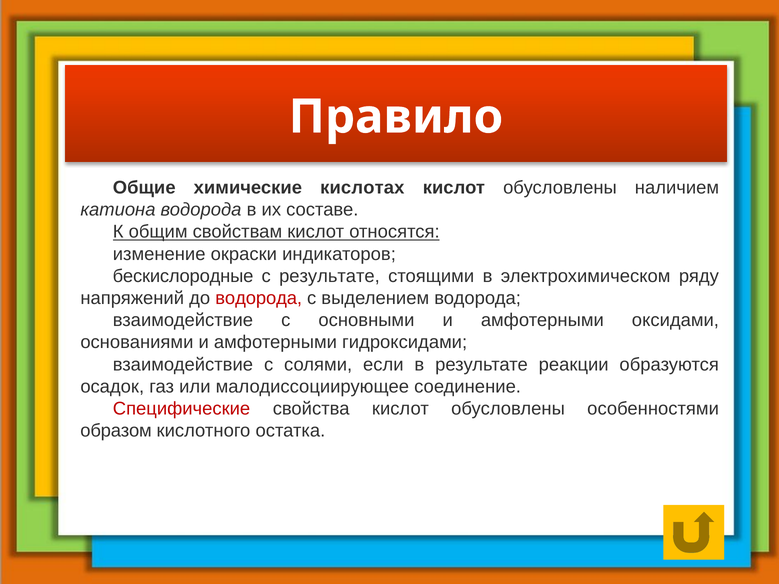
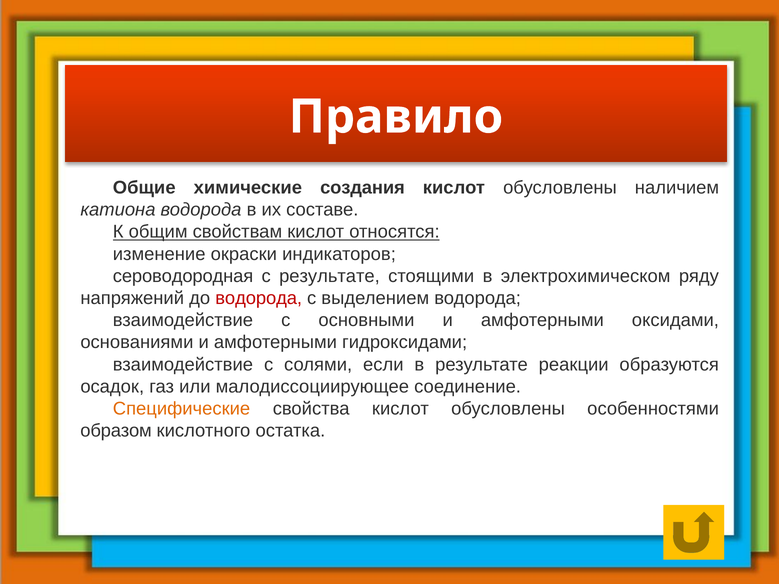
кислотах: кислотах -> создания
бескислородные: бескислородные -> сероводородная
Специфические colour: red -> orange
